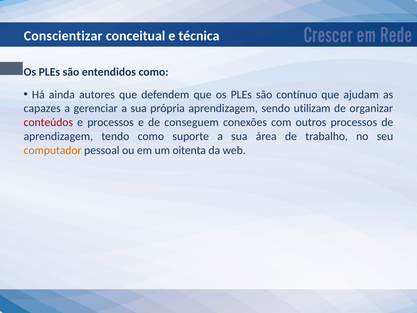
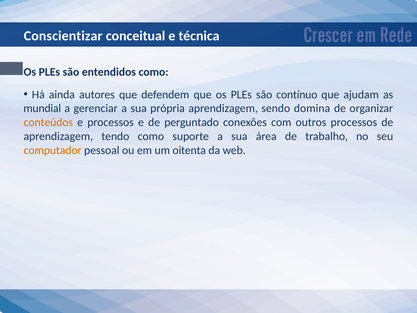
capazes: capazes -> mundial
utilizam: utilizam -> domina
conteúdos colour: red -> orange
conseguem: conseguem -> perguntado
